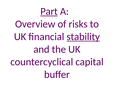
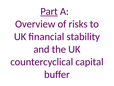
stability underline: present -> none
